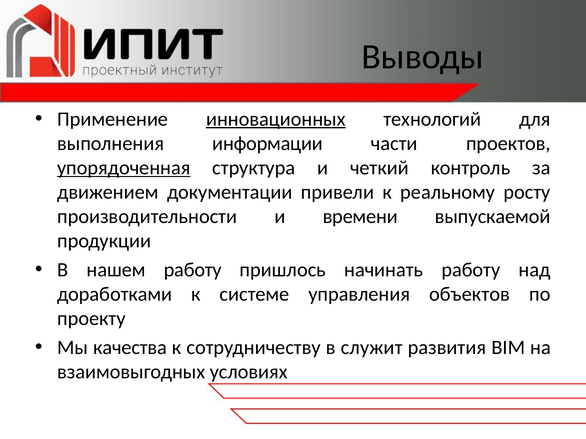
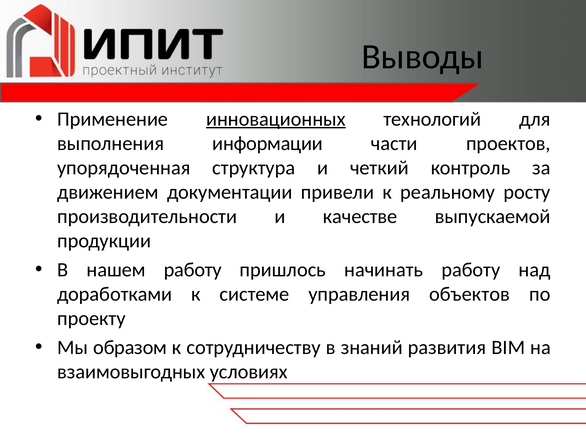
упорядоченная underline: present -> none
времени: времени -> качестве
качества: качества -> образом
служит: служит -> знаний
